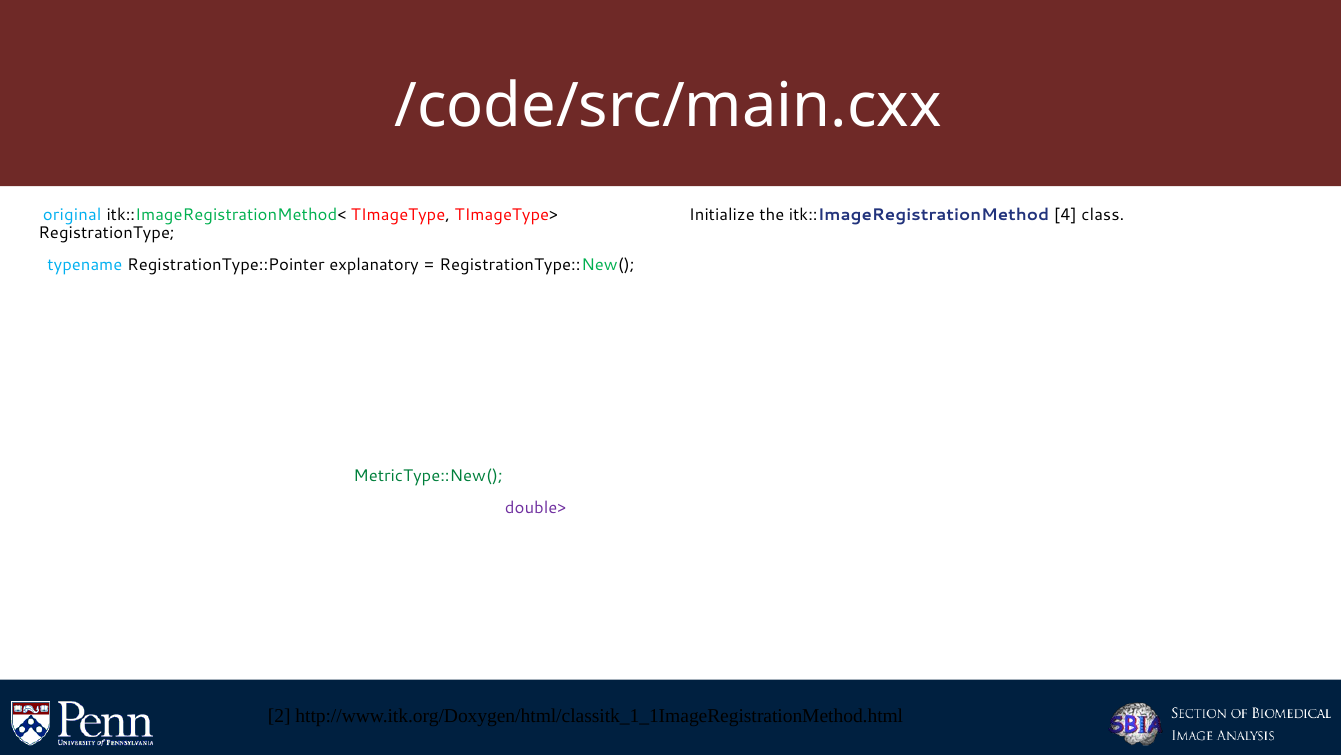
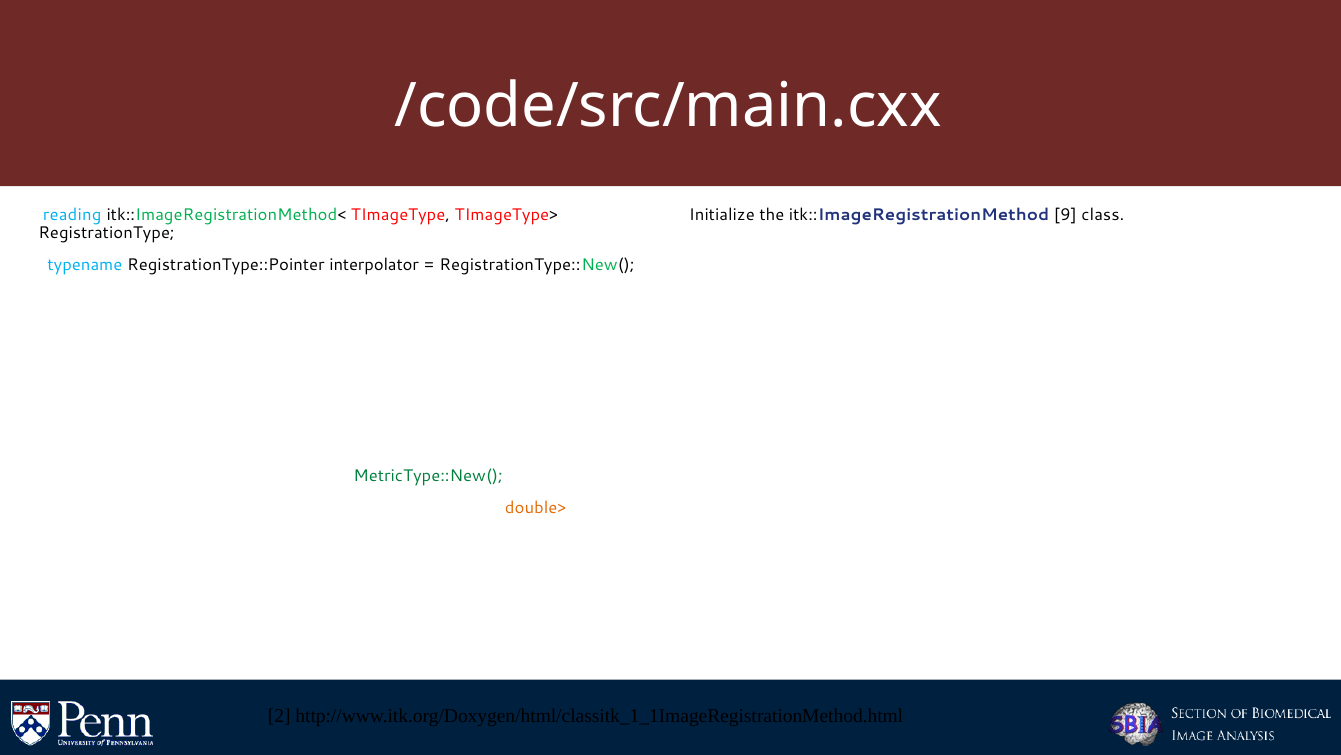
original: original -> reading
4: 4 -> 9
RegistrationType::Pointer explanatory: explanatory -> interpolator
double> colour: purple -> orange
